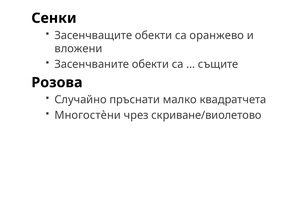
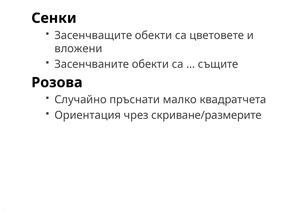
оранжево: оранжево -> цветовете
Многостèни: Многостèни -> Ориентация
скриване/виолетово: скриване/виолетово -> скриване/размерите
